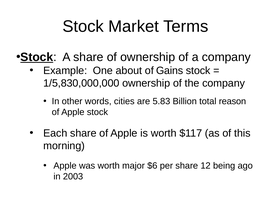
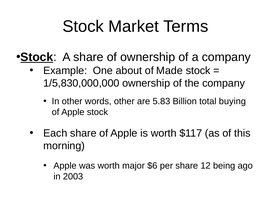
Gains: Gains -> Made
words cities: cities -> other
reason: reason -> buying
